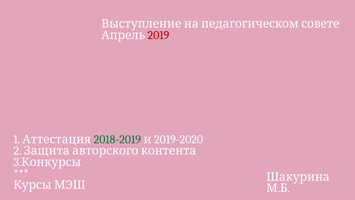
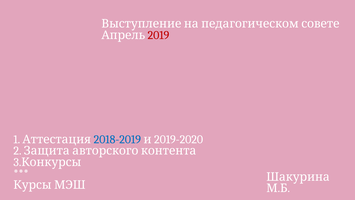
2018-2019 colour: green -> blue
